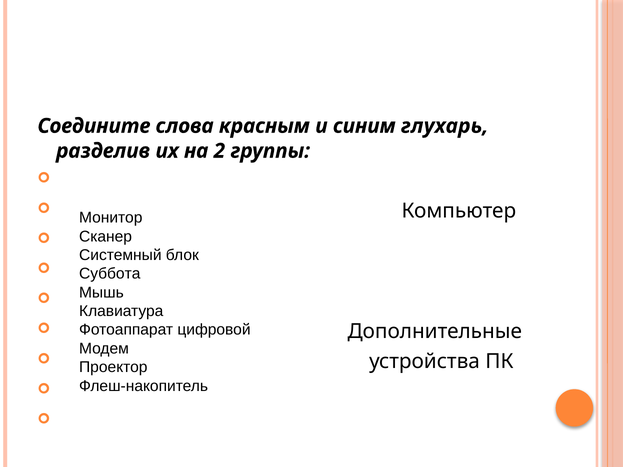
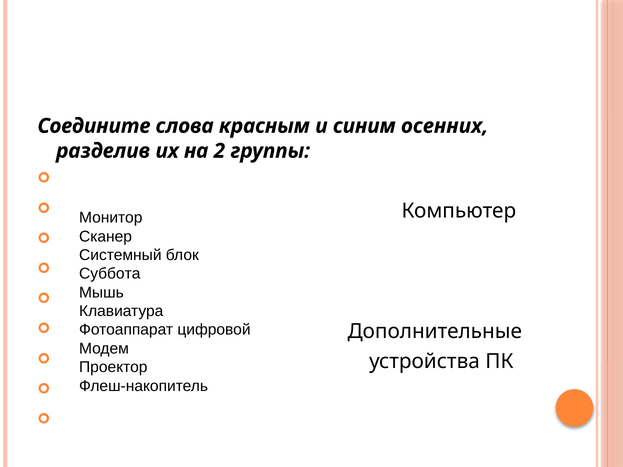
глухарь: глухарь -> осенних
